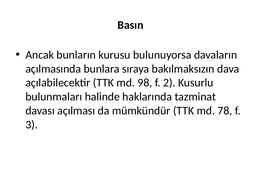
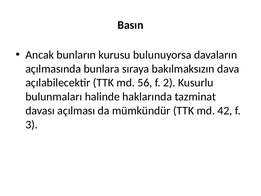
98: 98 -> 56
78: 78 -> 42
